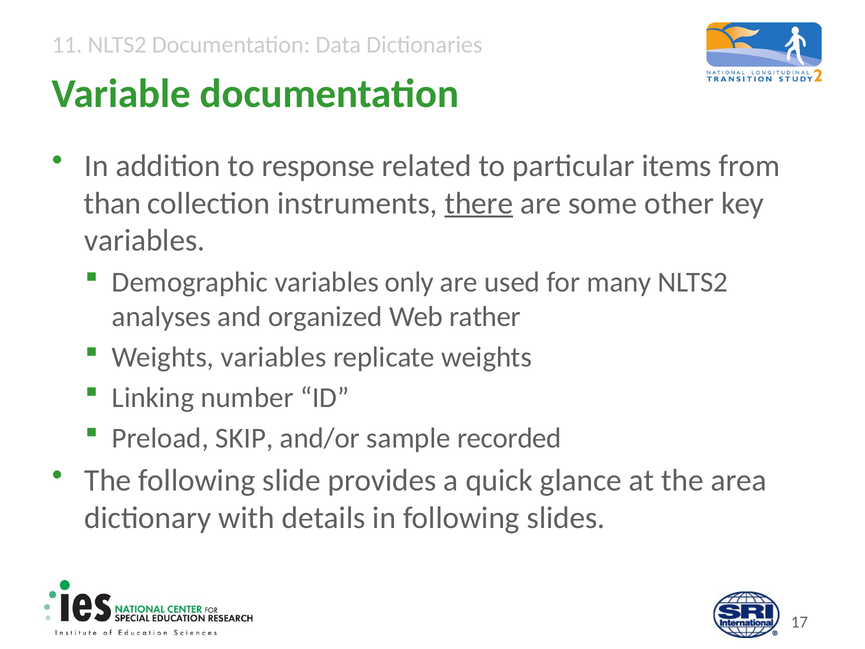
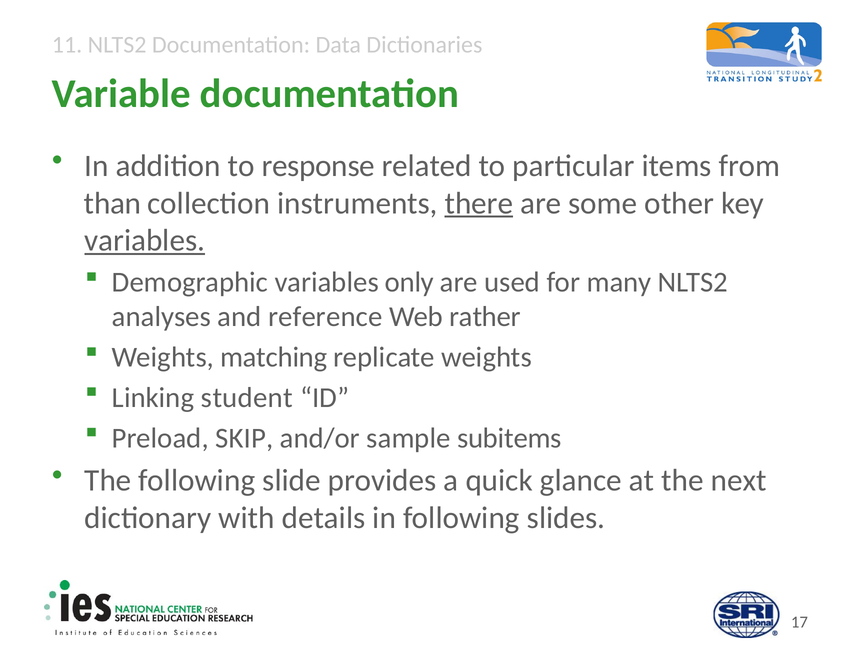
variables at (145, 241) underline: none -> present
organized: organized -> reference
Weights variables: variables -> matching
number: number -> student
recorded: recorded -> subitems
area: area -> next
